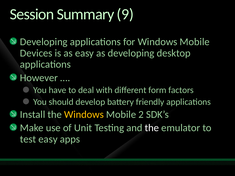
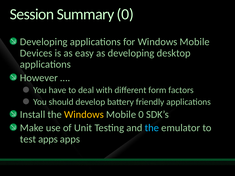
Summary 9: 9 -> 0
Mobile 2: 2 -> 0
the at (152, 128) colour: white -> light blue
test easy: easy -> apps
